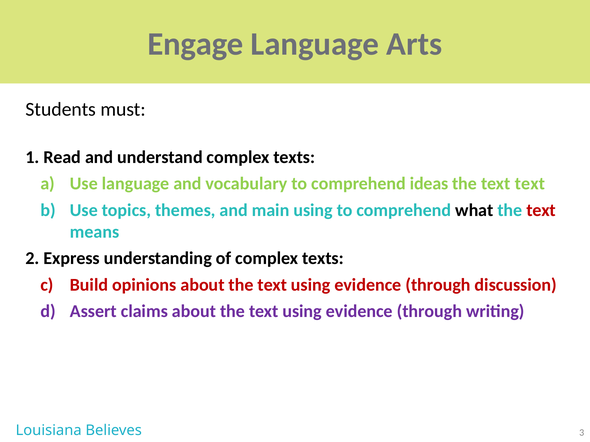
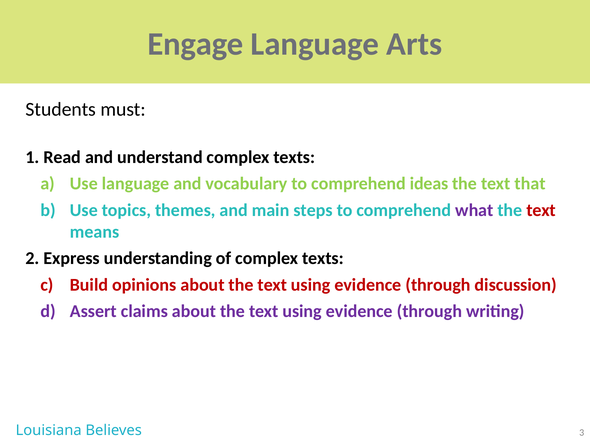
text text: text -> that
main using: using -> steps
what colour: black -> purple
